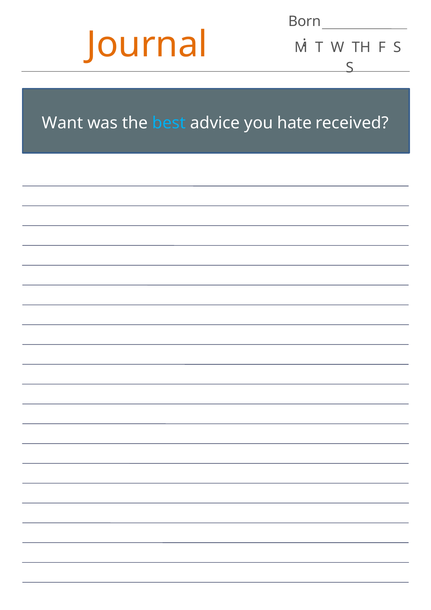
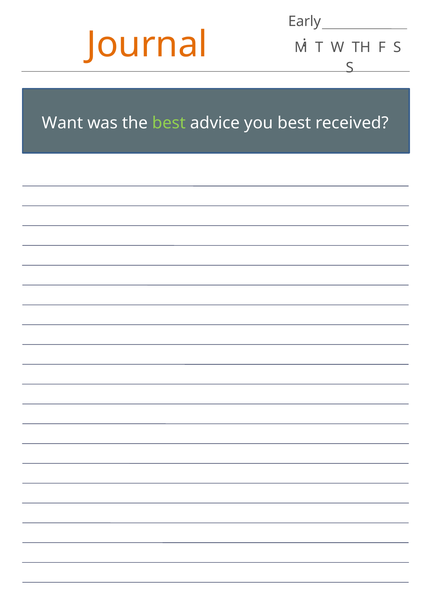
Born: Born -> Early
best at (169, 123) colour: light blue -> light green
you hate: hate -> best
